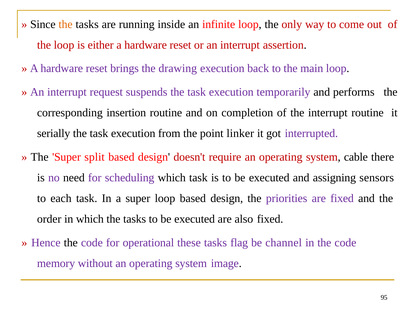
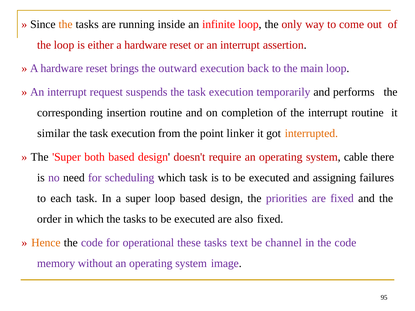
drawing: drawing -> outward
serially: serially -> similar
interrupted colour: purple -> orange
split: split -> both
sensors: sensors -> failures
Hence colour: purple -> orange
flag: flag -> text
